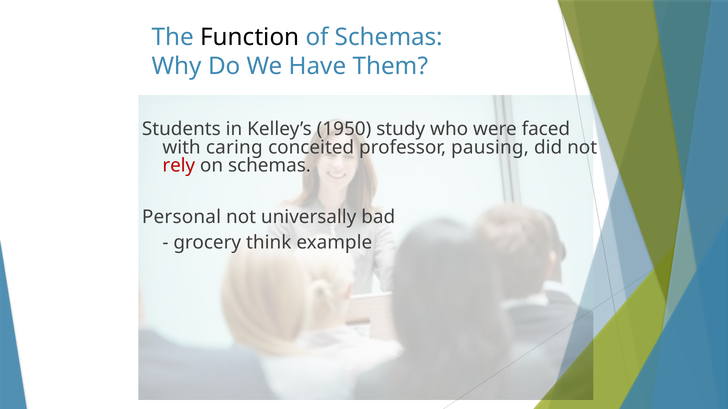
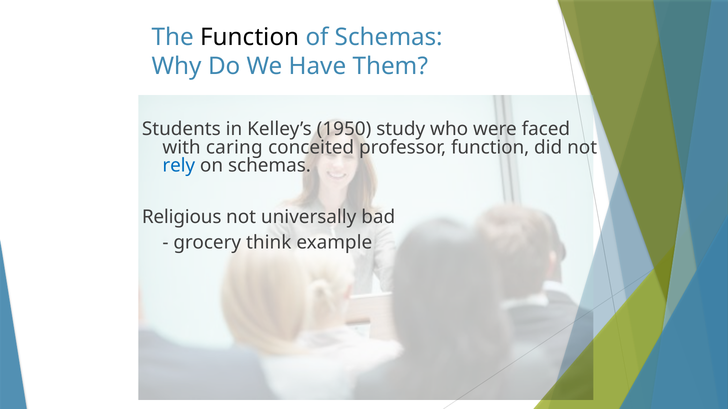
professor pausing: pausing -> function
rely colour: red -> blue
Personal: Personal -> Religious
